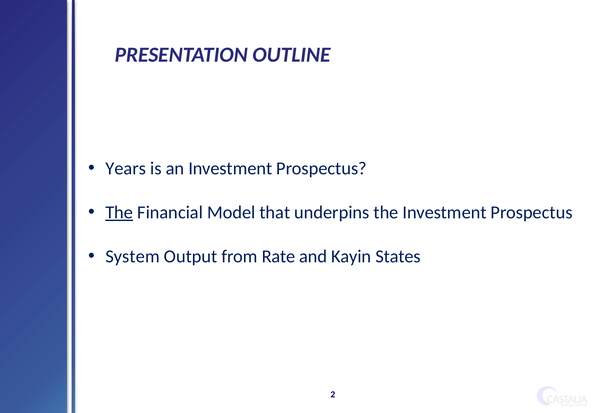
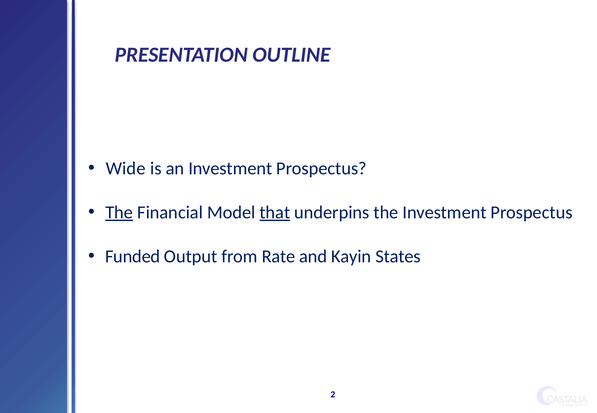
Years: Years -> Wide
that underline: none -> present
System: System -> Funded
